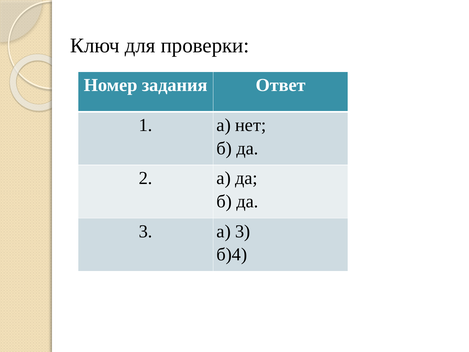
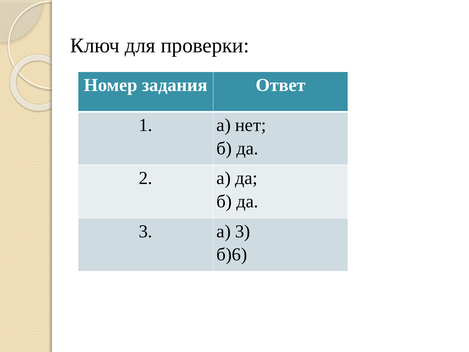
б)4: б)4 -> б)6
